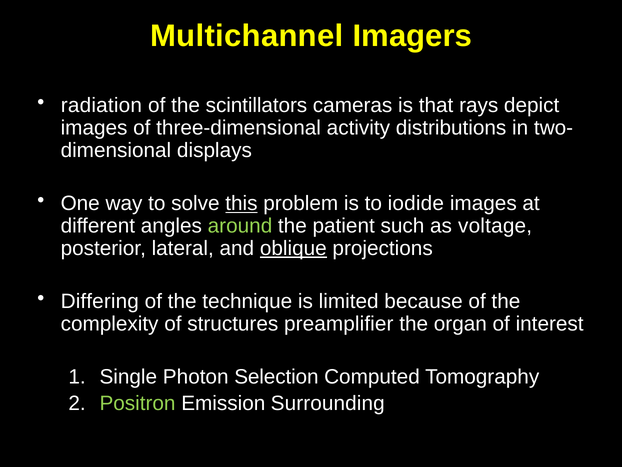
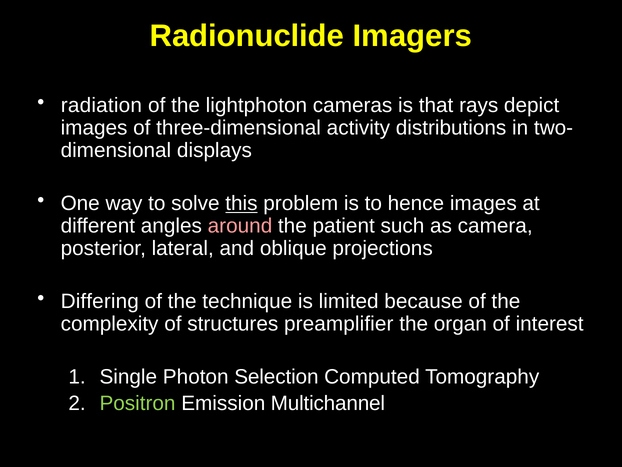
Multichannel: Multichannel -> Radionuclide
scintillators: scintillators -> lightphoton
iodide: iodide -> hence
around colour: light green -> pink
voltage: voltage -> camera
oblique underline: present -> none
Surrounding: Surrounding -> Multichannel
